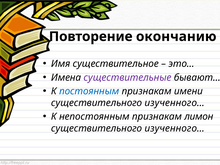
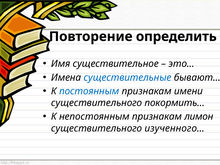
окончанию: окончанию -> определить
существительные colour: purple -> blue
изученного… at (175, 103): изученного… -> покормить…
